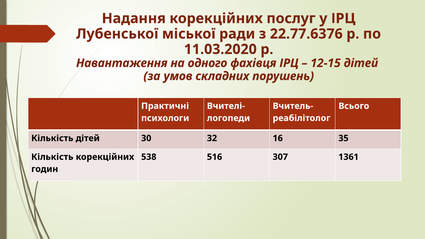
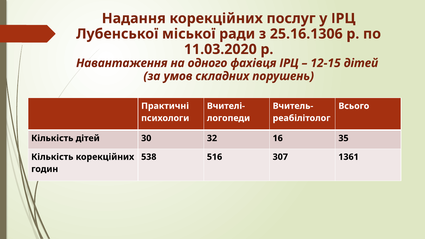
22.77.6376: 22.77.6376 -> 25.16.1306
